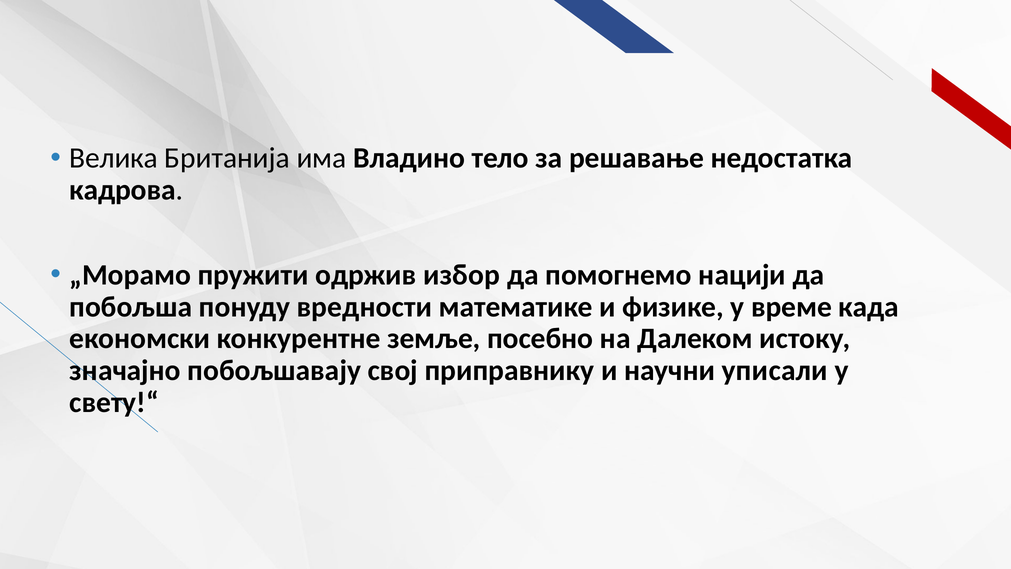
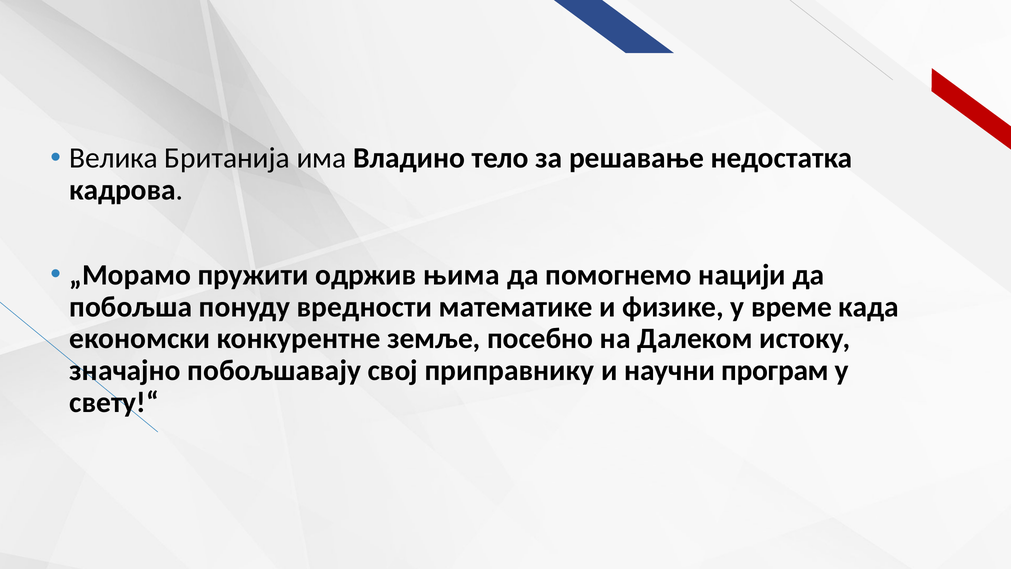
избор: избор -> њима
уписали: уписали -> програм
